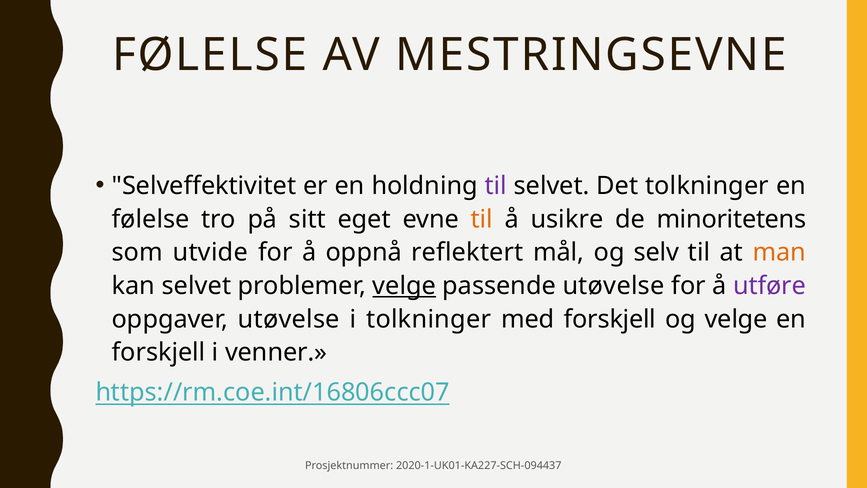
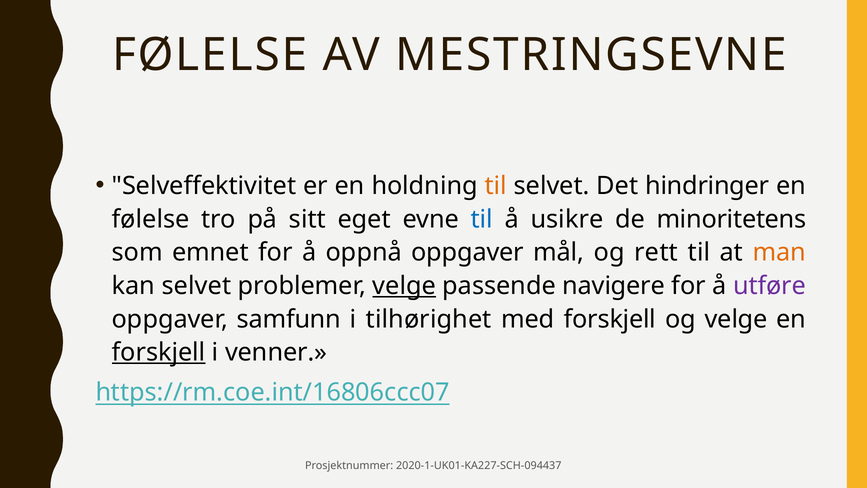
til at (496, 186) colour: purple -> orange
Det tolkninger: tolkninger -> hindringer
til at (482, 219) colour: orange -> blue
utvide: utvide -> emnet
oppnå reflektert: reflektert -> oppgaver
selv: selv -> rett
passende utøvelse: utøvelse -> navigere
oppgaver utøvelse: utøvelse -> samfunn
i tolkninger: tolkninger -> tilhørighet
forskjell at (159, 352) underline: none -> present
